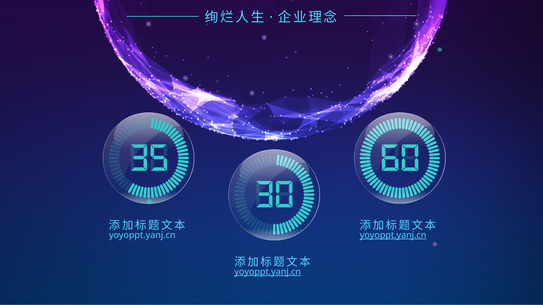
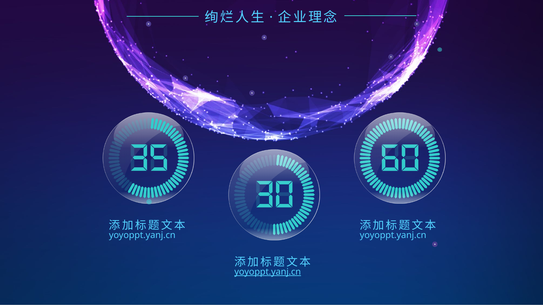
yoyoppt.yanj.cn at (393, 235) underline: present -> none
